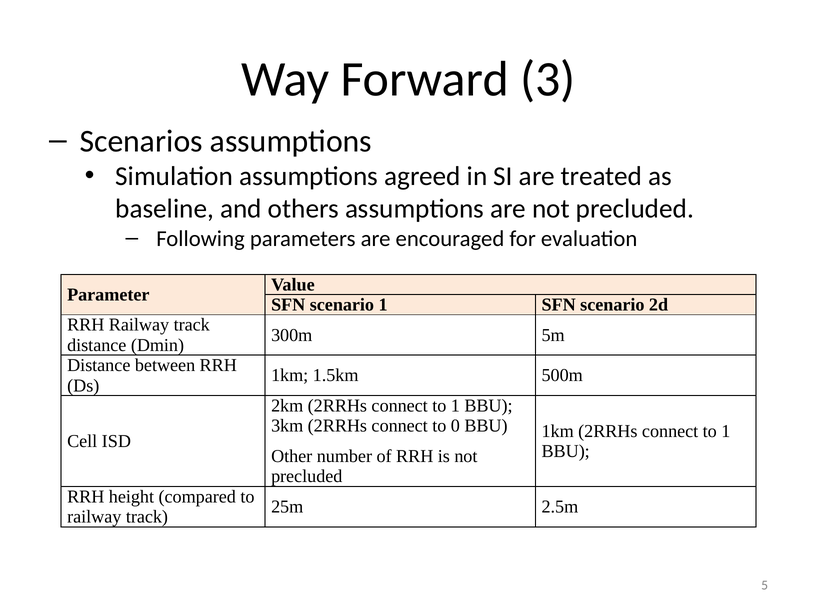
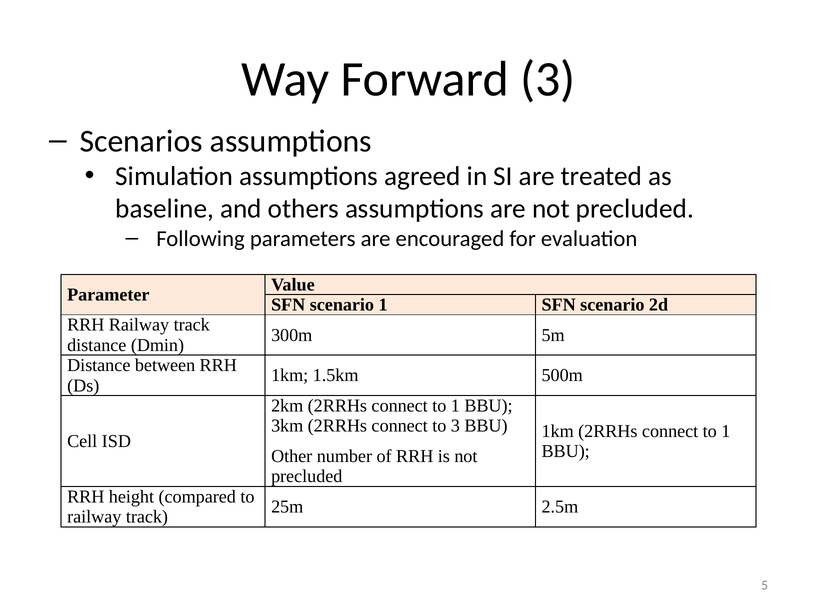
to 0: 0 -> 3
